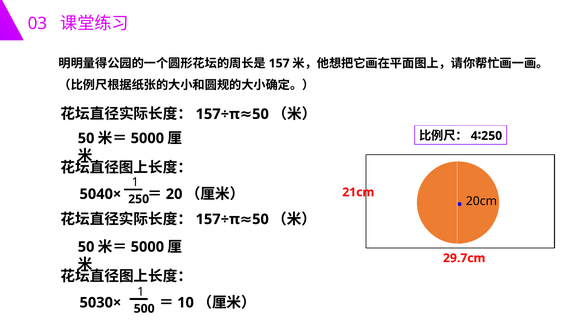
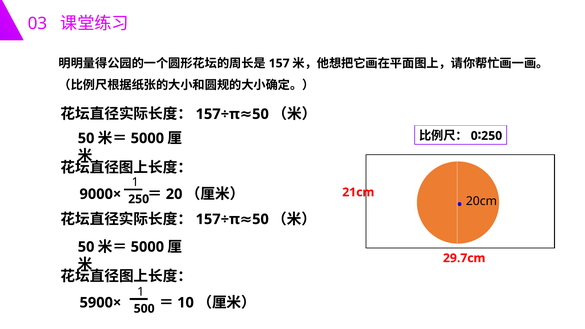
4: 4 -> 0
5040×: 5040× -> 9000×
5030×: 5030× -> 5900×
